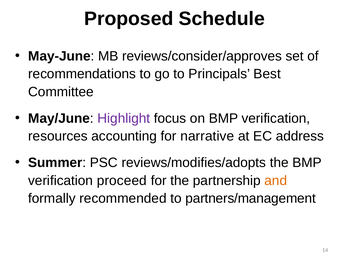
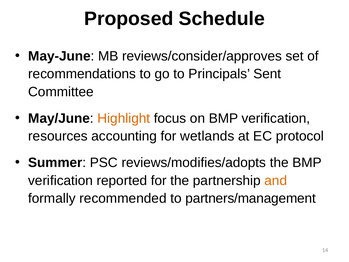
Best: Best -> Sent
Highlight colour: purple -> orange
narrative: narrative -> wetlands
address: address -> protocol
proceed: proceed -> reported
